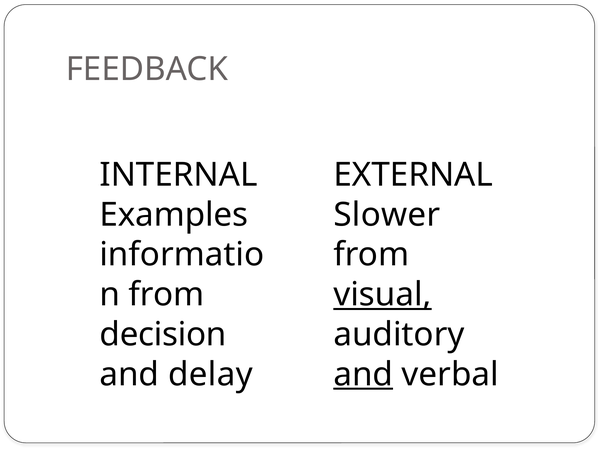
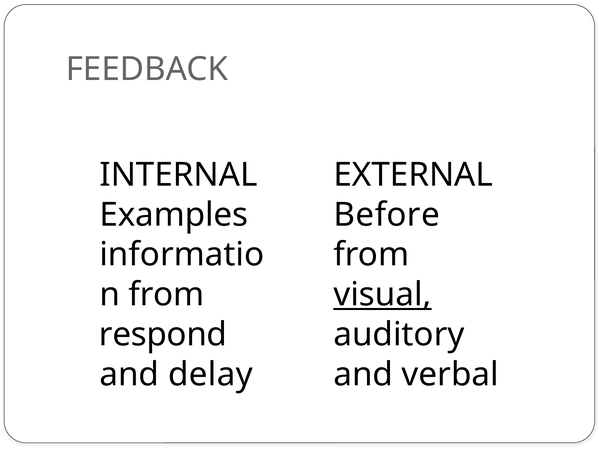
Slower: Slower -> Before
decision: decision -> respond
and at (363, 375) underline: present -> none
